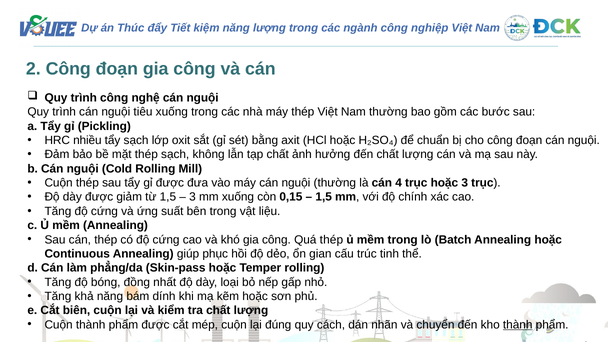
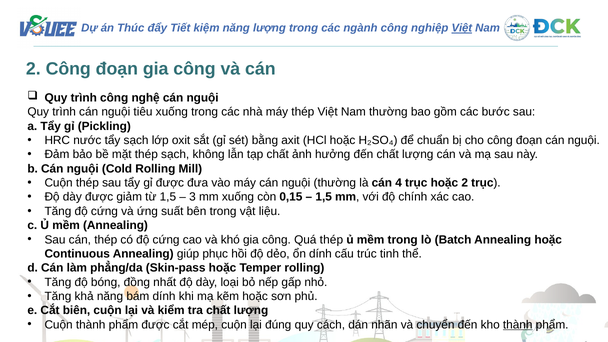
Việt at (462, 28) underline: none -> present
nhiều: nhiều -> nước
hoặc 3: 3 -> 2
ổn gian: gian -> dính
